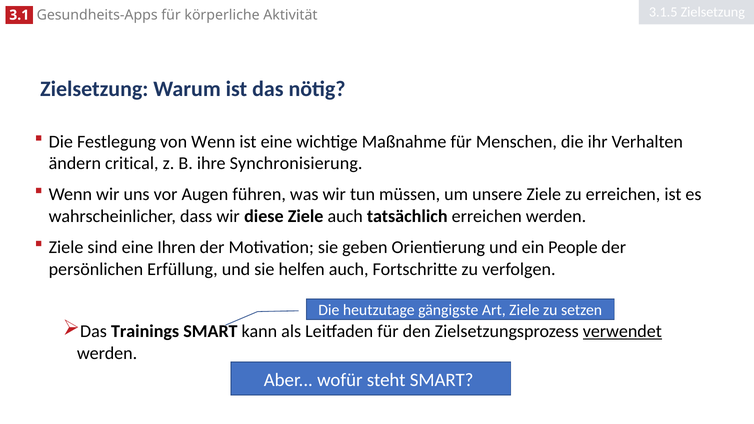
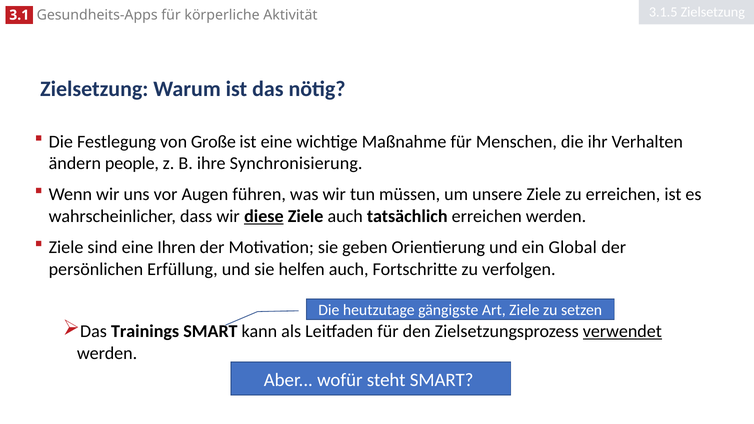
von Wenn: Wenn -> Große
critical: critical -> people
diese underline: none -> present
People: People -> Global
